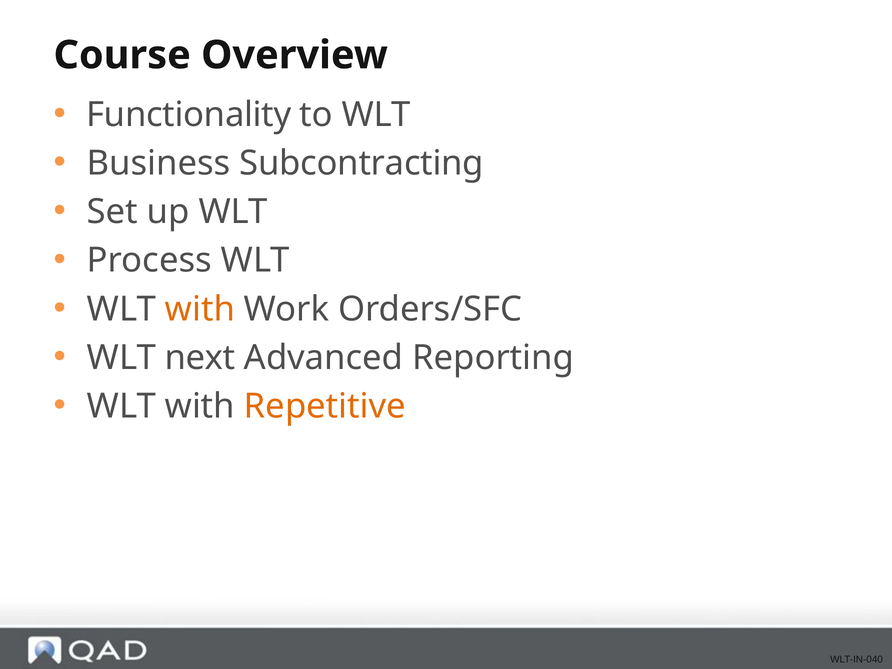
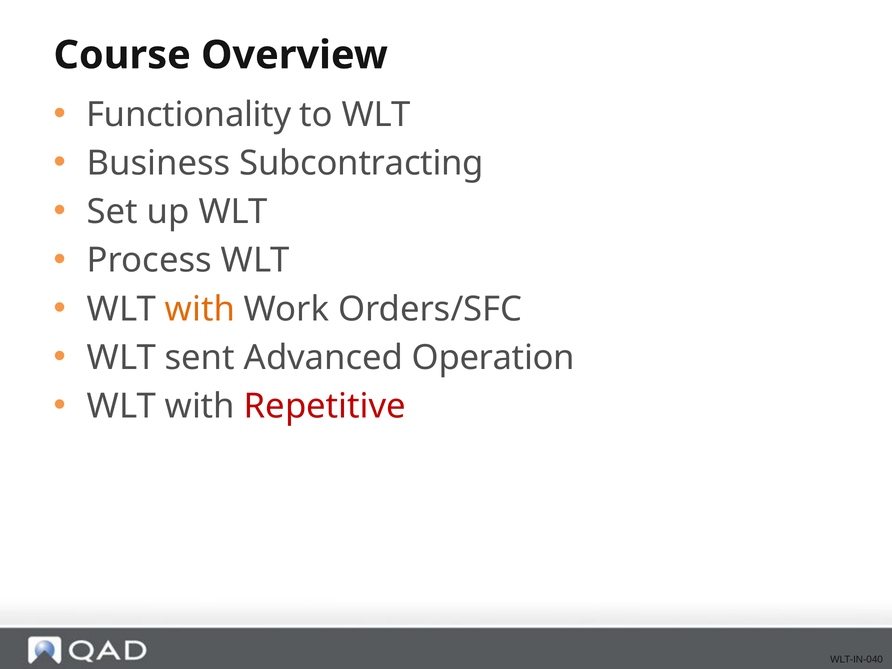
next: next -> sent
Reporting: Reporting -> Operation
Repetitive colour: orange -> red
